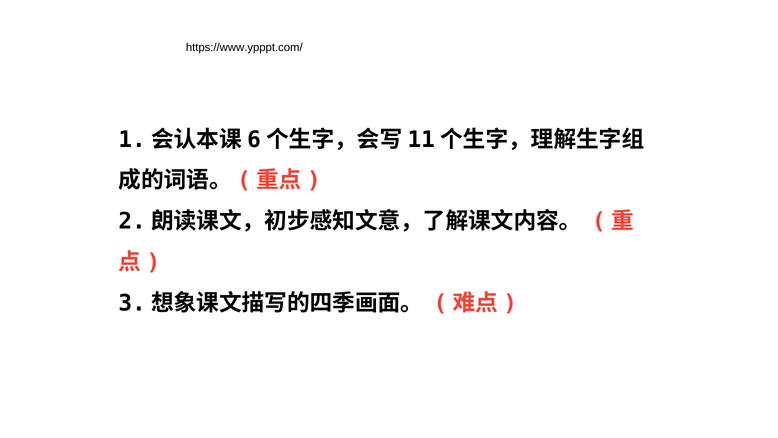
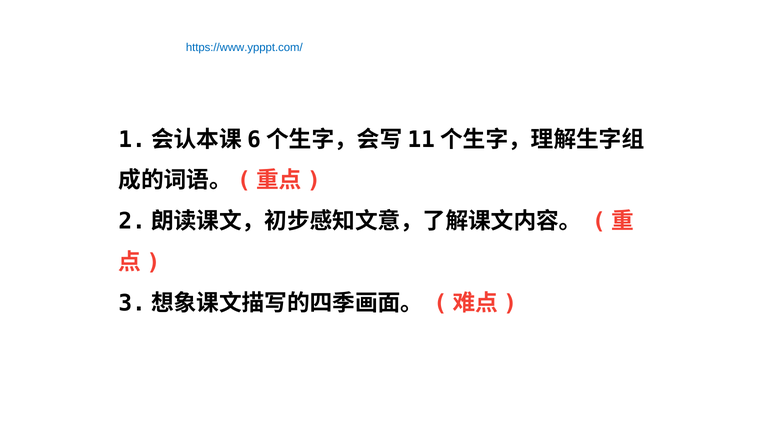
https://www.ypppt.com/ colour: black -> blue
